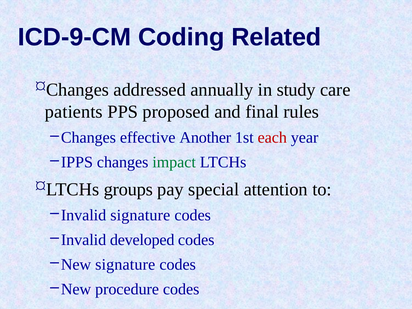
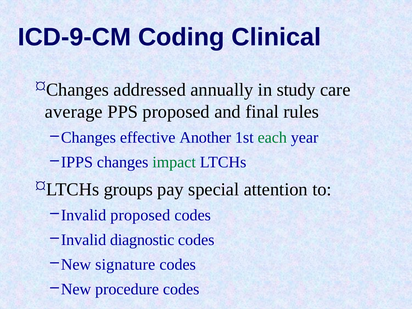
Related: Related -> Clinical
patients: patients -> average
each colour: red -> green
Invalid signature: signature -> proposed
developed: developed -> diagnostic
